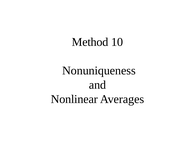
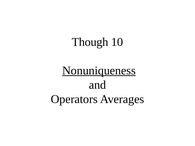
Method: Method -> Though
Nonuniqueness underline: none -> present
Nonlinear: Nonlinear -> Operators
